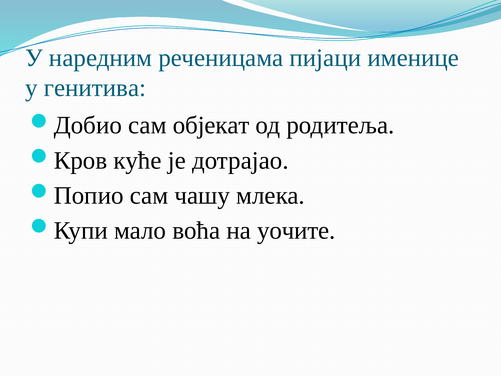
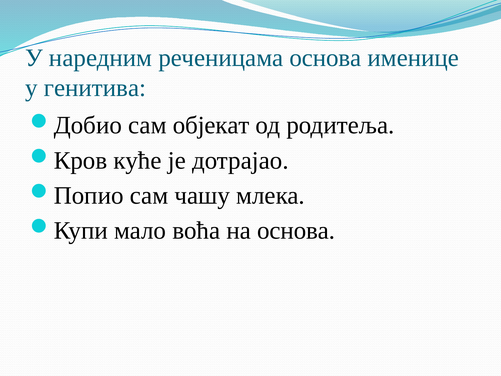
реченицама пијаци: пијаци -> основа
на уочите: уочите -> основа
